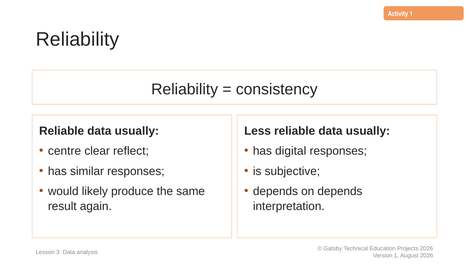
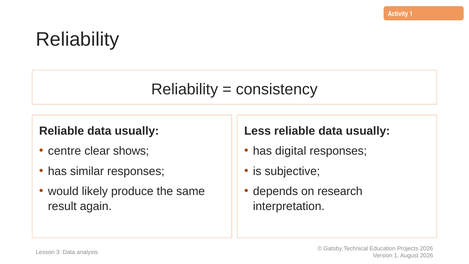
reflect: reflect -> shows
on depends: depends -> research
